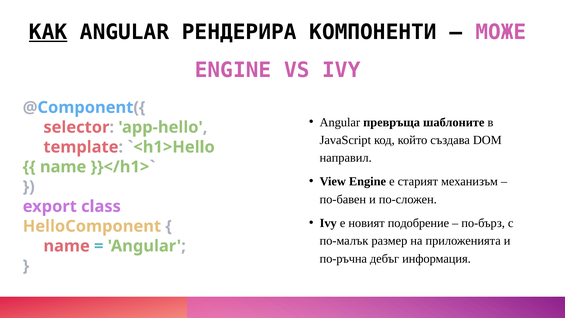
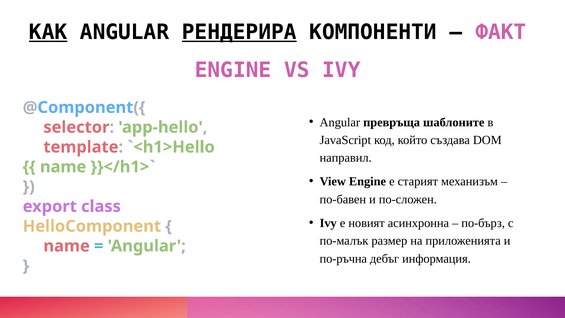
РЕНДЕРИРА underline: none -> present
МОЖЕ: МОЖЕ -> ФАКТ
подобрение: подобрение -> асинхронна
